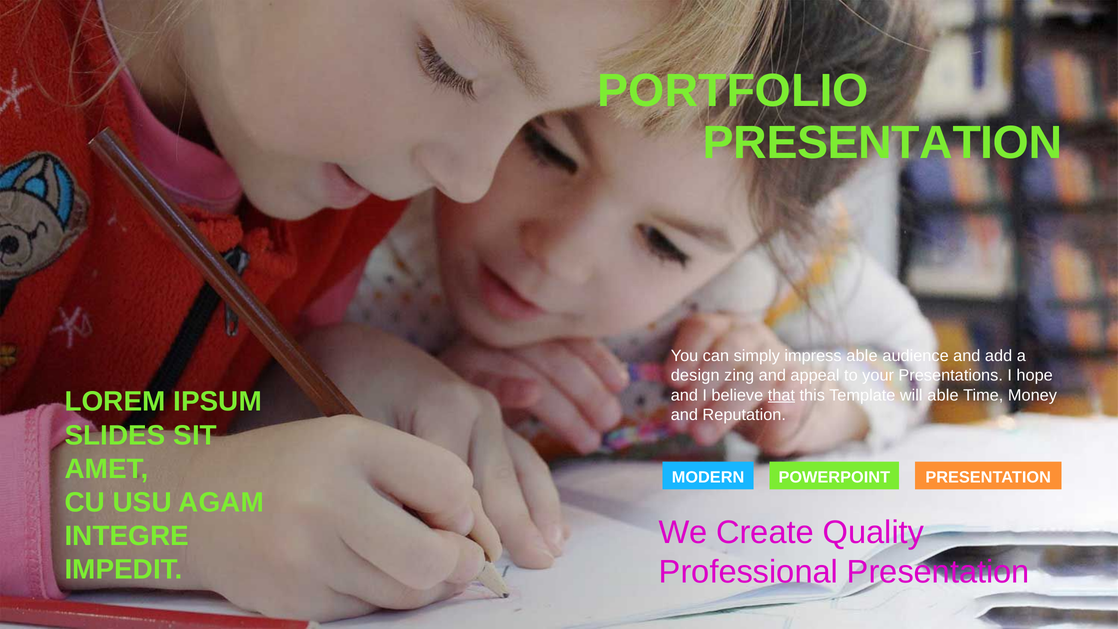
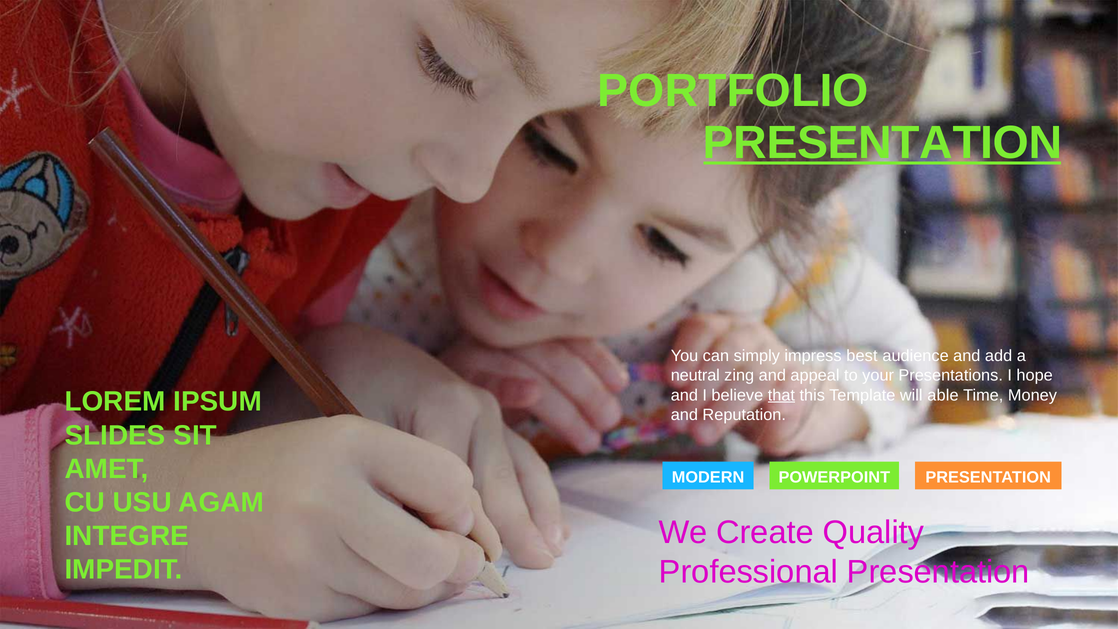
PRESENTATION at (883, 143) underline: none -> present
impress able: able -> best
design: design -> neutral
